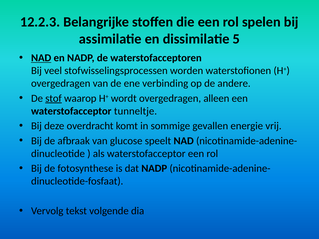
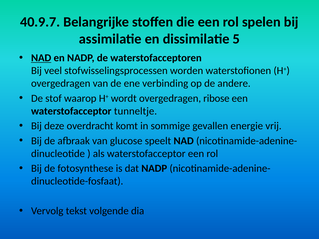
12.2.3: 12.2.3 -> 40.9.7
stof underline: present -> none
alleen: alleen -> ribose
